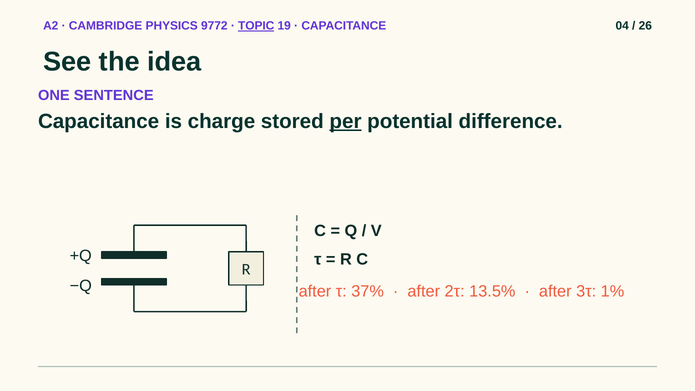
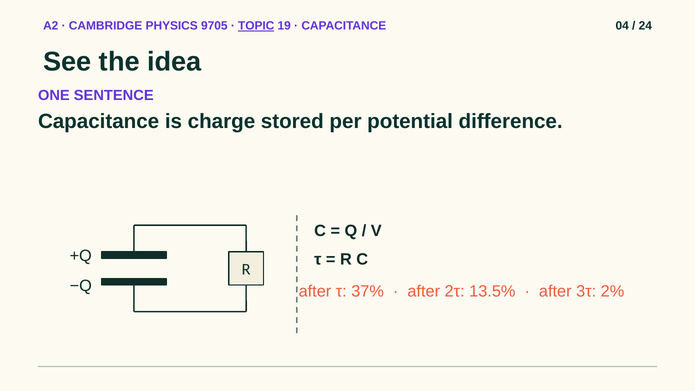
9772: 9772 -> 9705
26: 26 -> 24
per underline: present -> none
1%: 1% -> 2%
